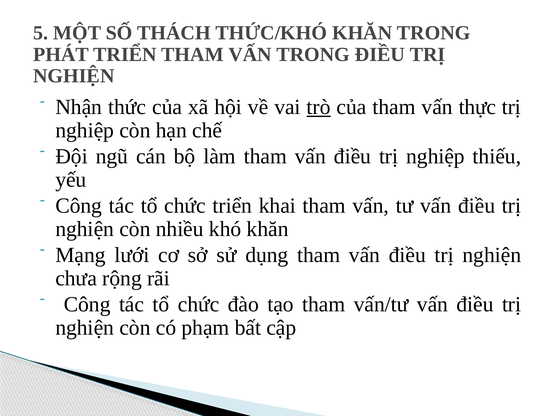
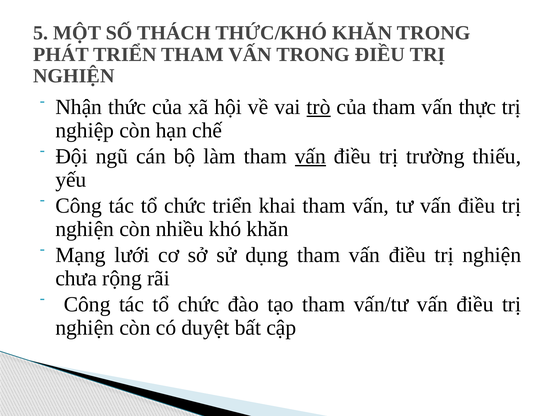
vấn at (310, 156) underline: none -> present
điều trị nghiệp: nghiệp -> trường
phạm: phạm -> duyệt
